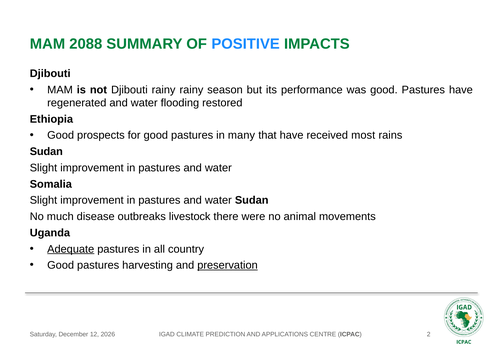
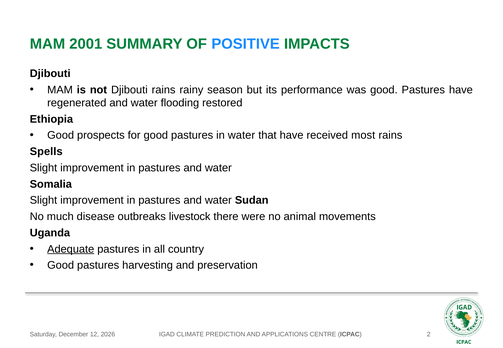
2088: 2088 -> 2001
Djibouti rainy: rainy -> rains
in many: many -> water
Sudan at (46, 152): Sudan -> Spells
preservation underline: present -> none
